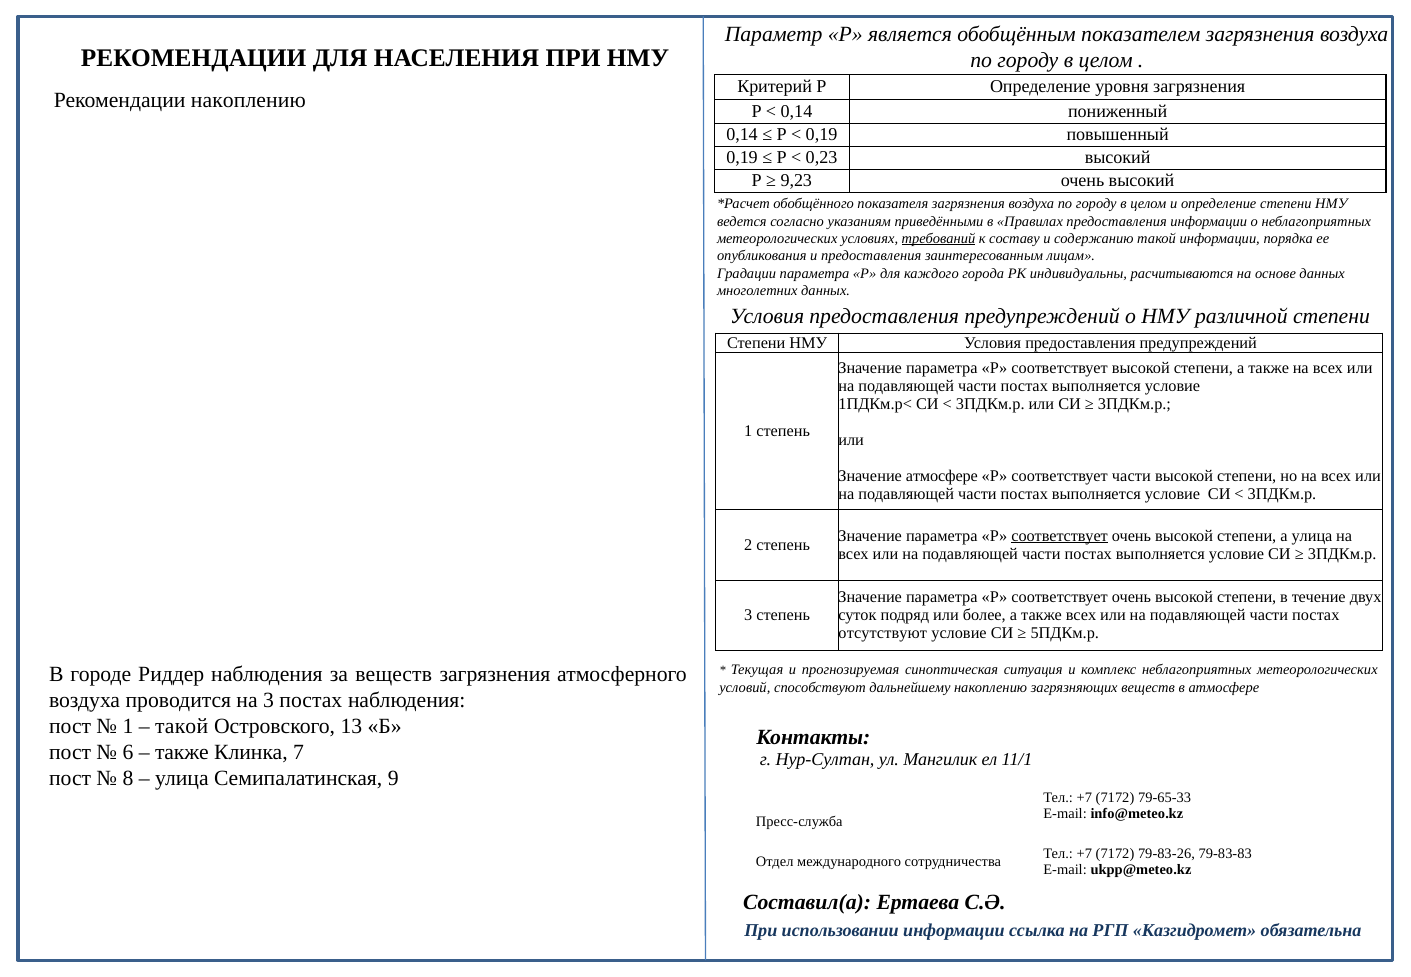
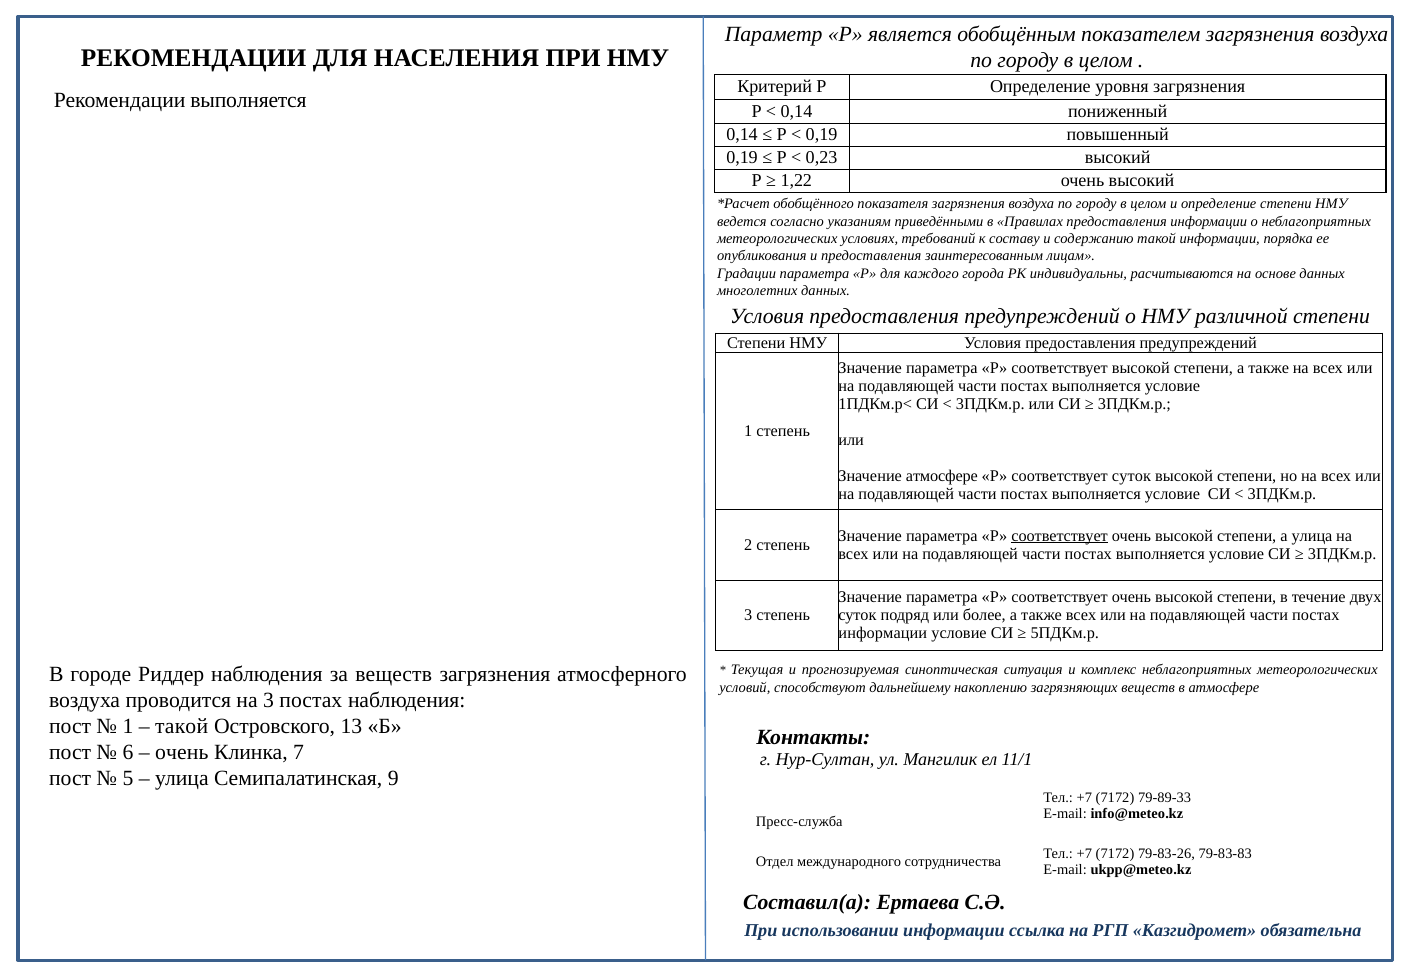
Рекомендации накоплению: накоплению -> выполняется
9,23: 9,23 -> 1,22
требований underline: present -> none
соответствует части: части -> суток
отсутствуют at (883, 633): отсутствуют -> информации
также at (182, 752): также -> очень
8: 8 -> 5
79-65-33: 79-65-33 -> 79-89-33
